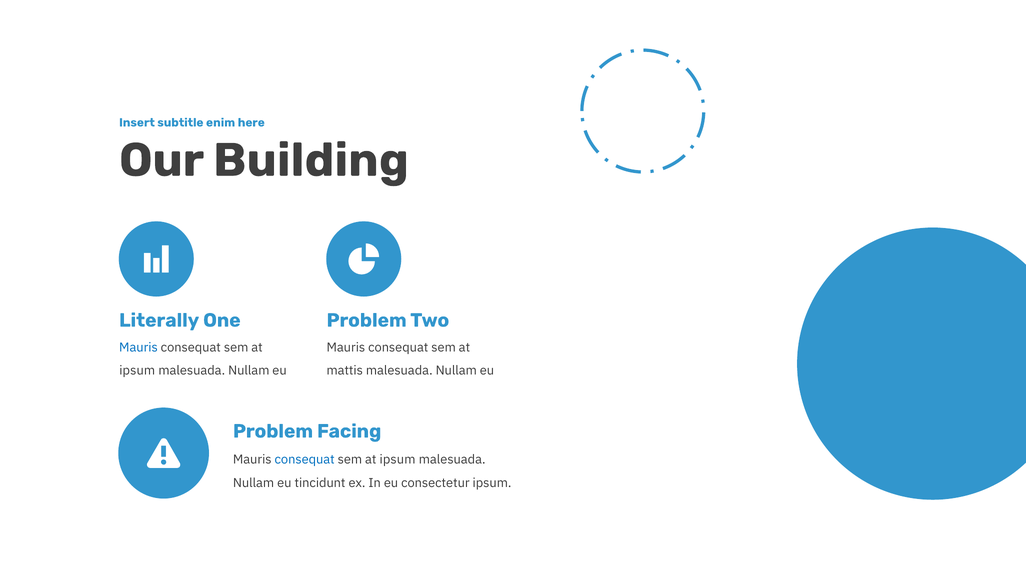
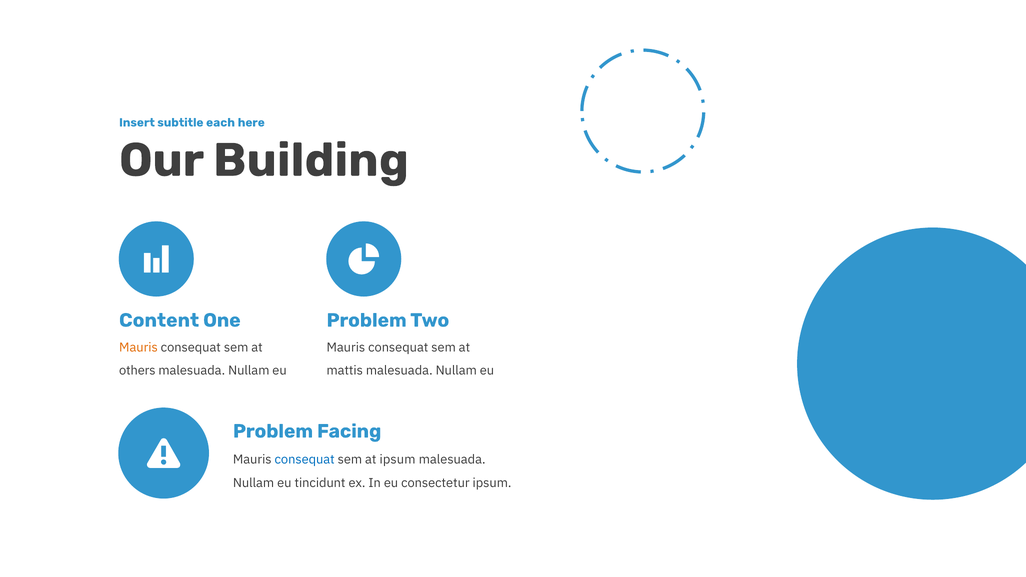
enim: enim -> each
Literally: Literally -> Content
Mauris at (138, 347) colour: blue -> orange
ipsum at (137, 370): ipsum -> others
